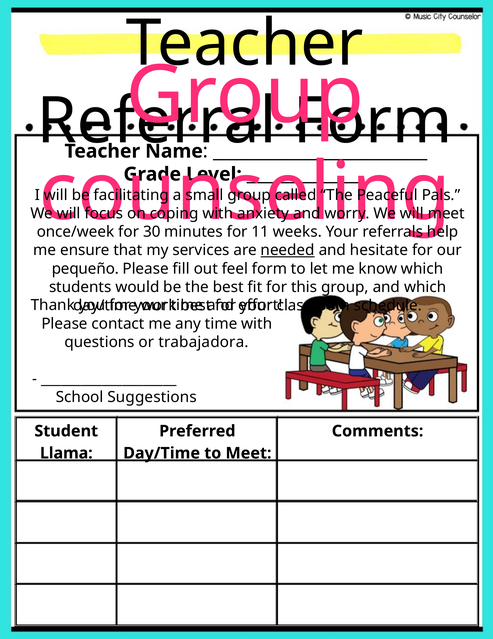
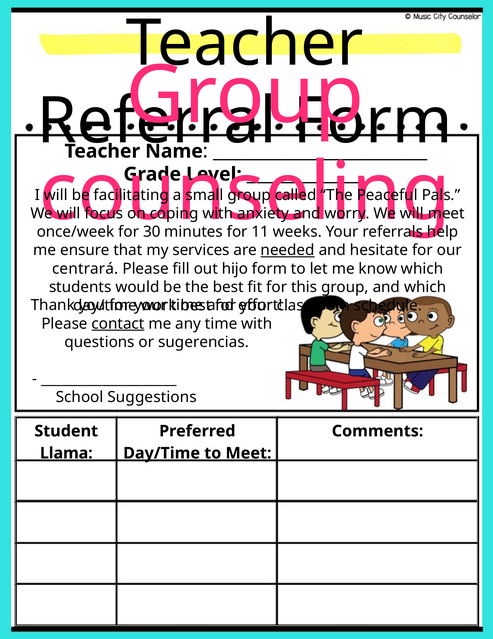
pequeño: pequeño -> centrará
feel: feel -> hijo
contact underline: none -> present
trabajadora: trabajadora -> sugerencias
